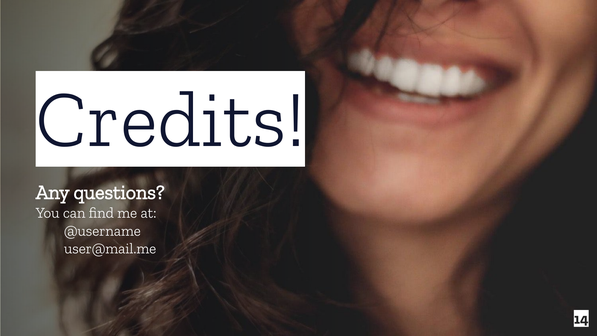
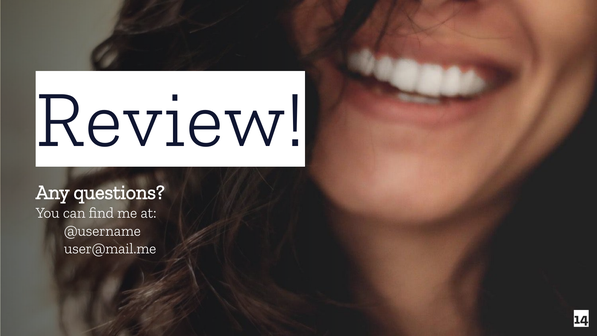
Credits: Credits -> Review
